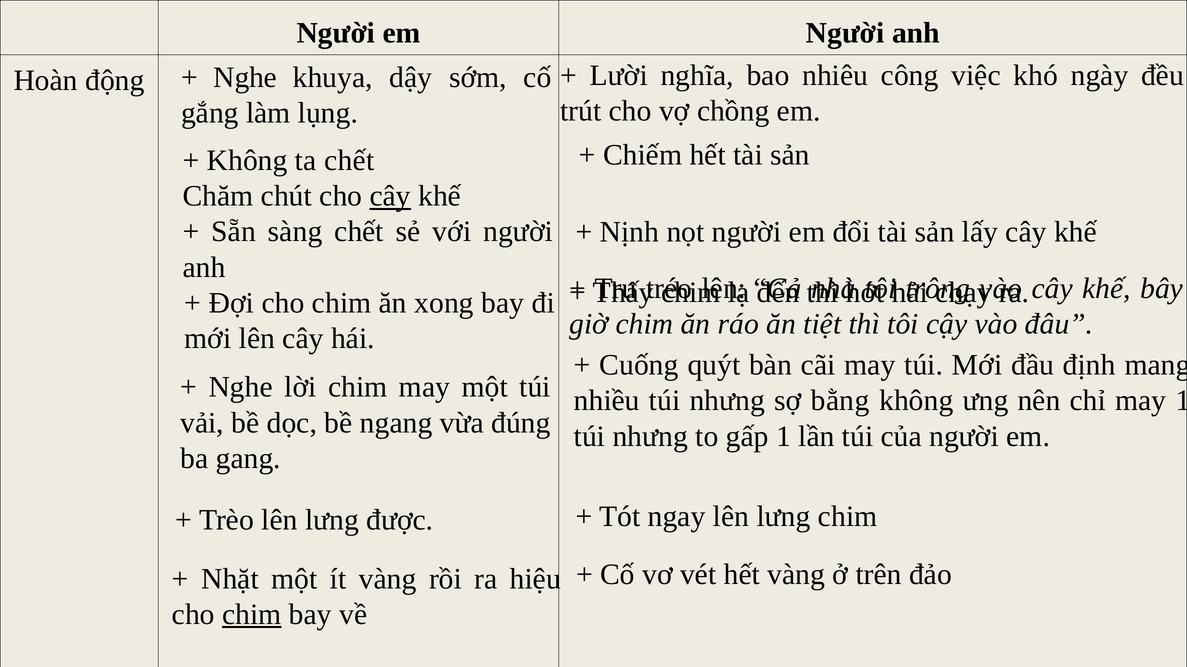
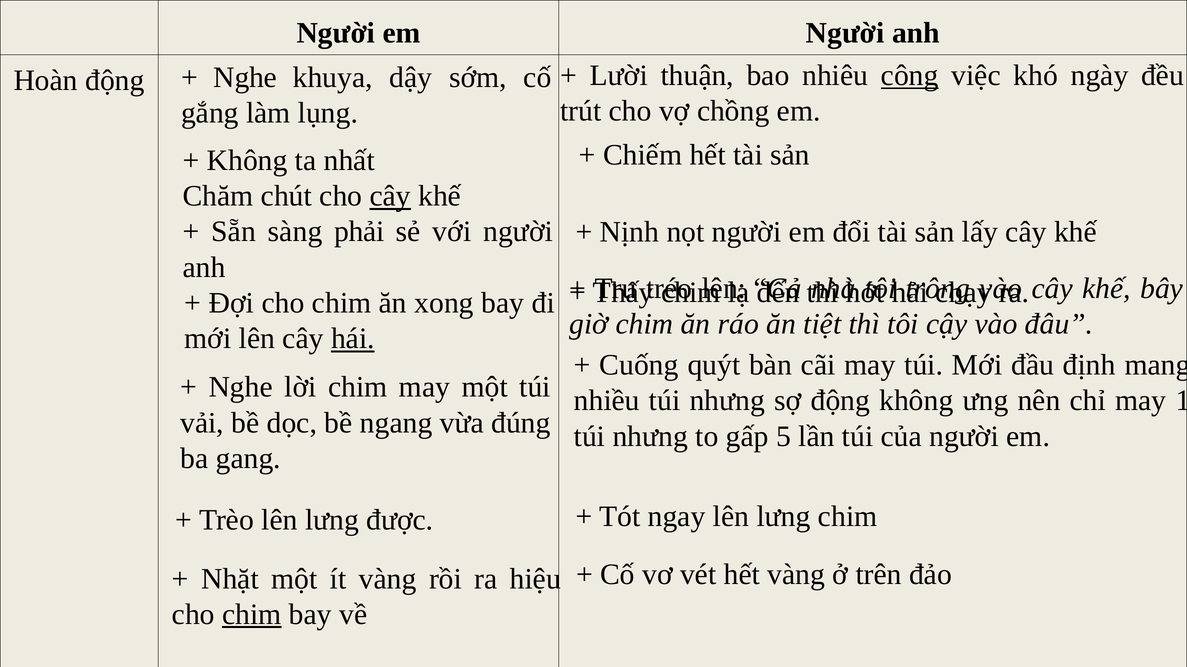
nghĩa: nghĩa -> thuận
công underline: none -> present
ta chết: chết -> nhất
sàng chết: chết -> phải
hái underline: none -> present
sợ bằng: bằng -> động
gấp 1: 1 -> 5
